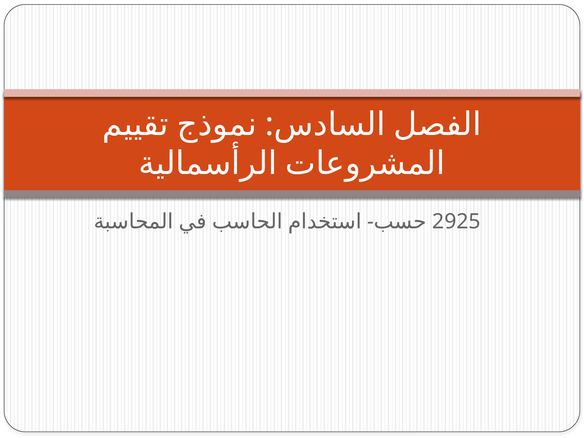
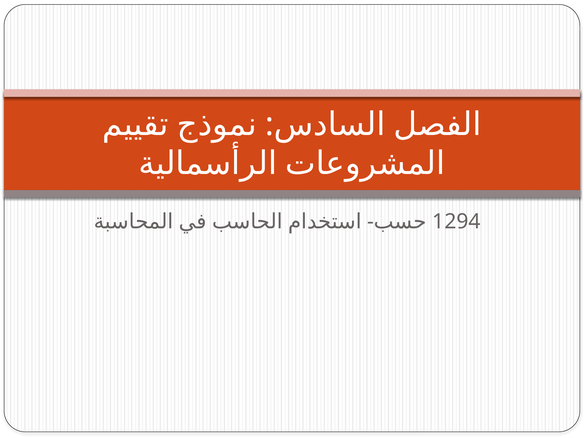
2925: 2925 -> 1294
